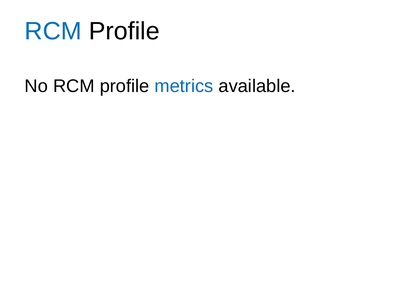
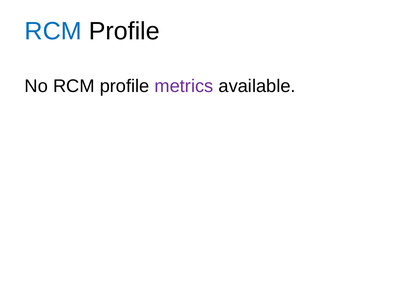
metrics colour: blue -> purple
